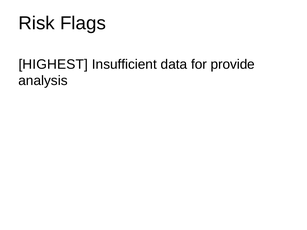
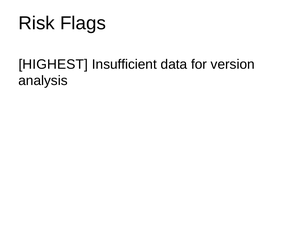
provide: provide -> version
